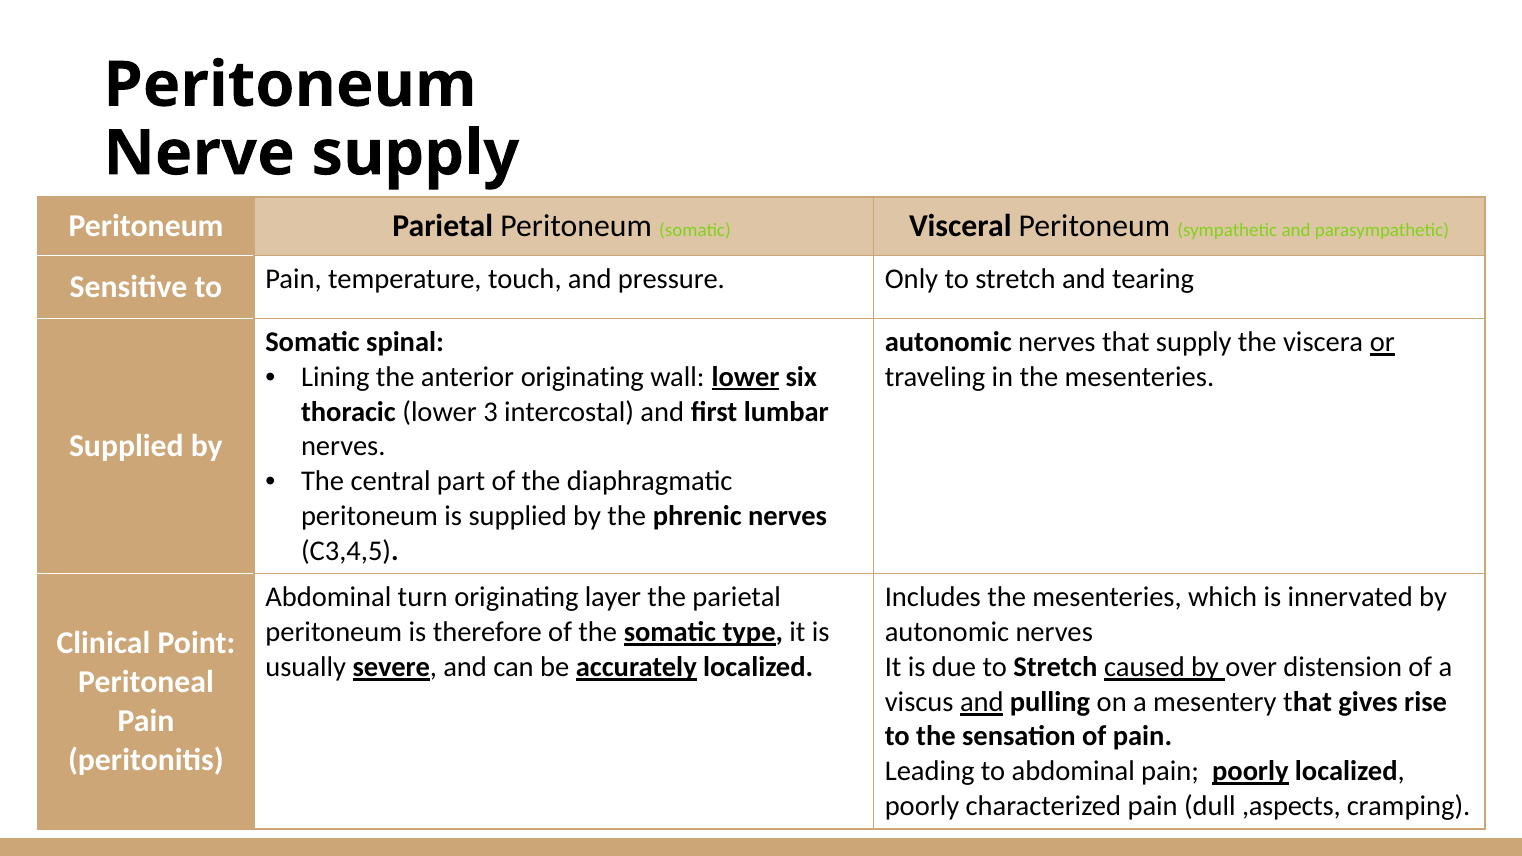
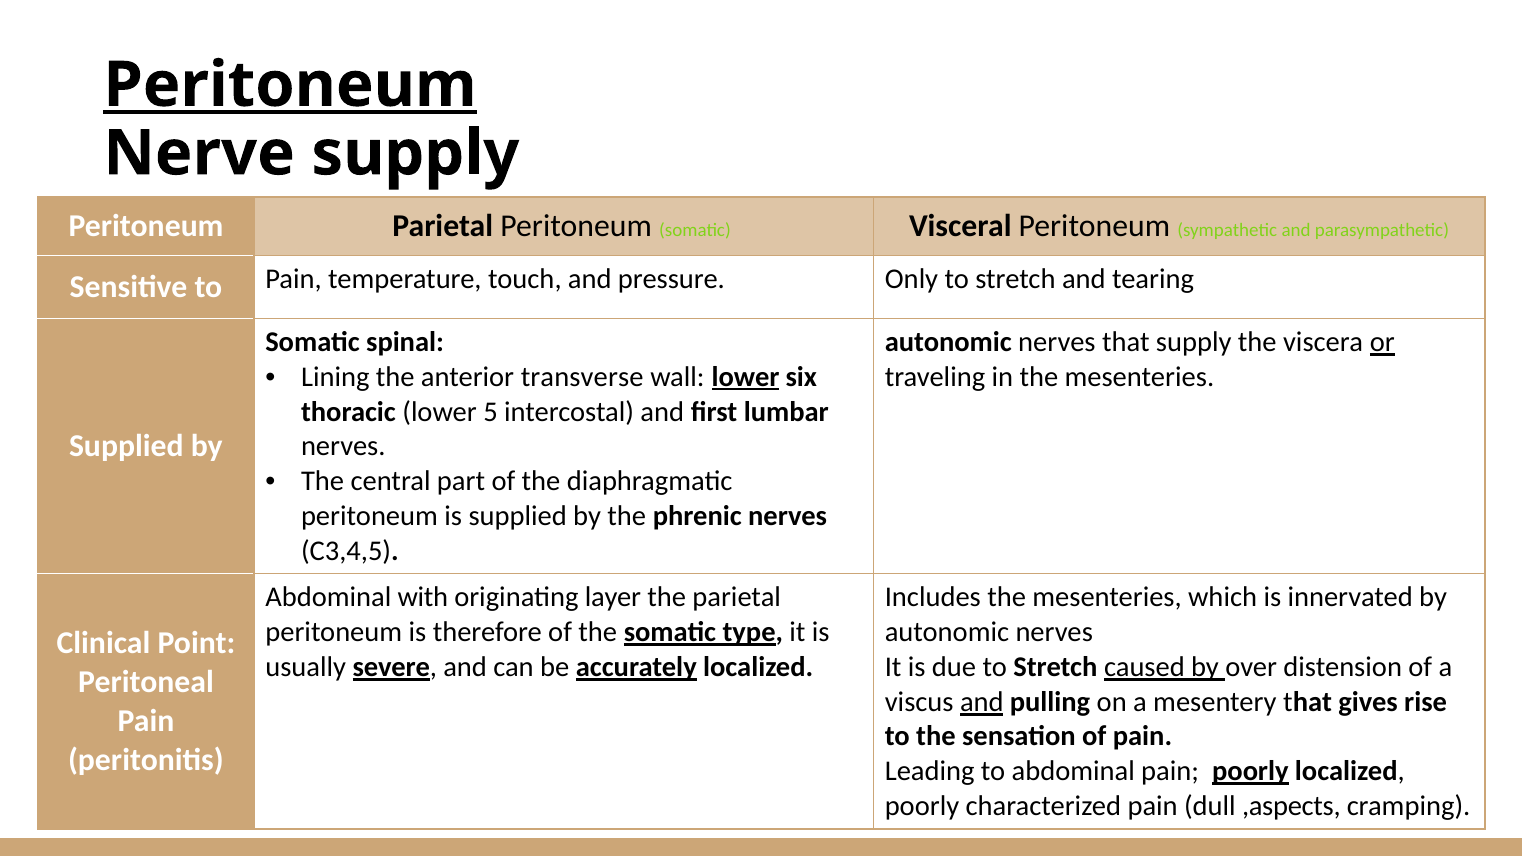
Peritoneum at (290, 85) underline: none -> present
anterior originating: originating -> transverse
3: 3 -> 5
turn: turn -> with
